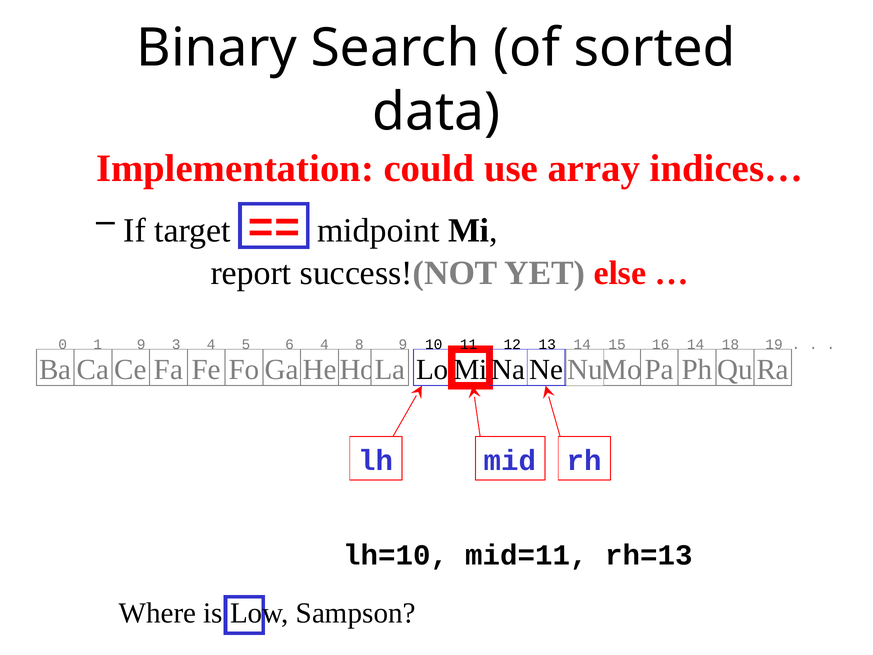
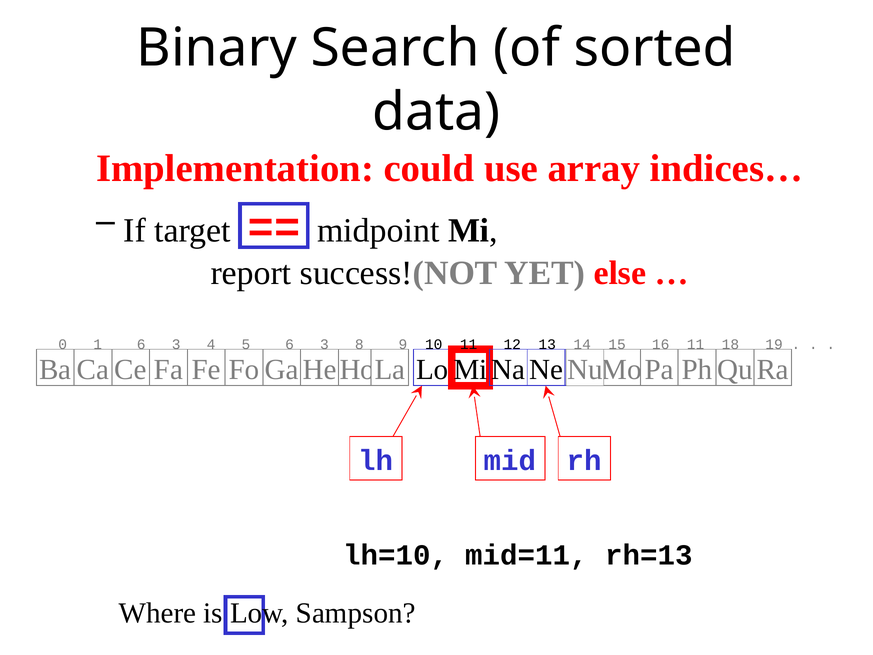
1 9: 9 -> 6
5 6 4: 4 -> 3
16 14: 14 -> 11
